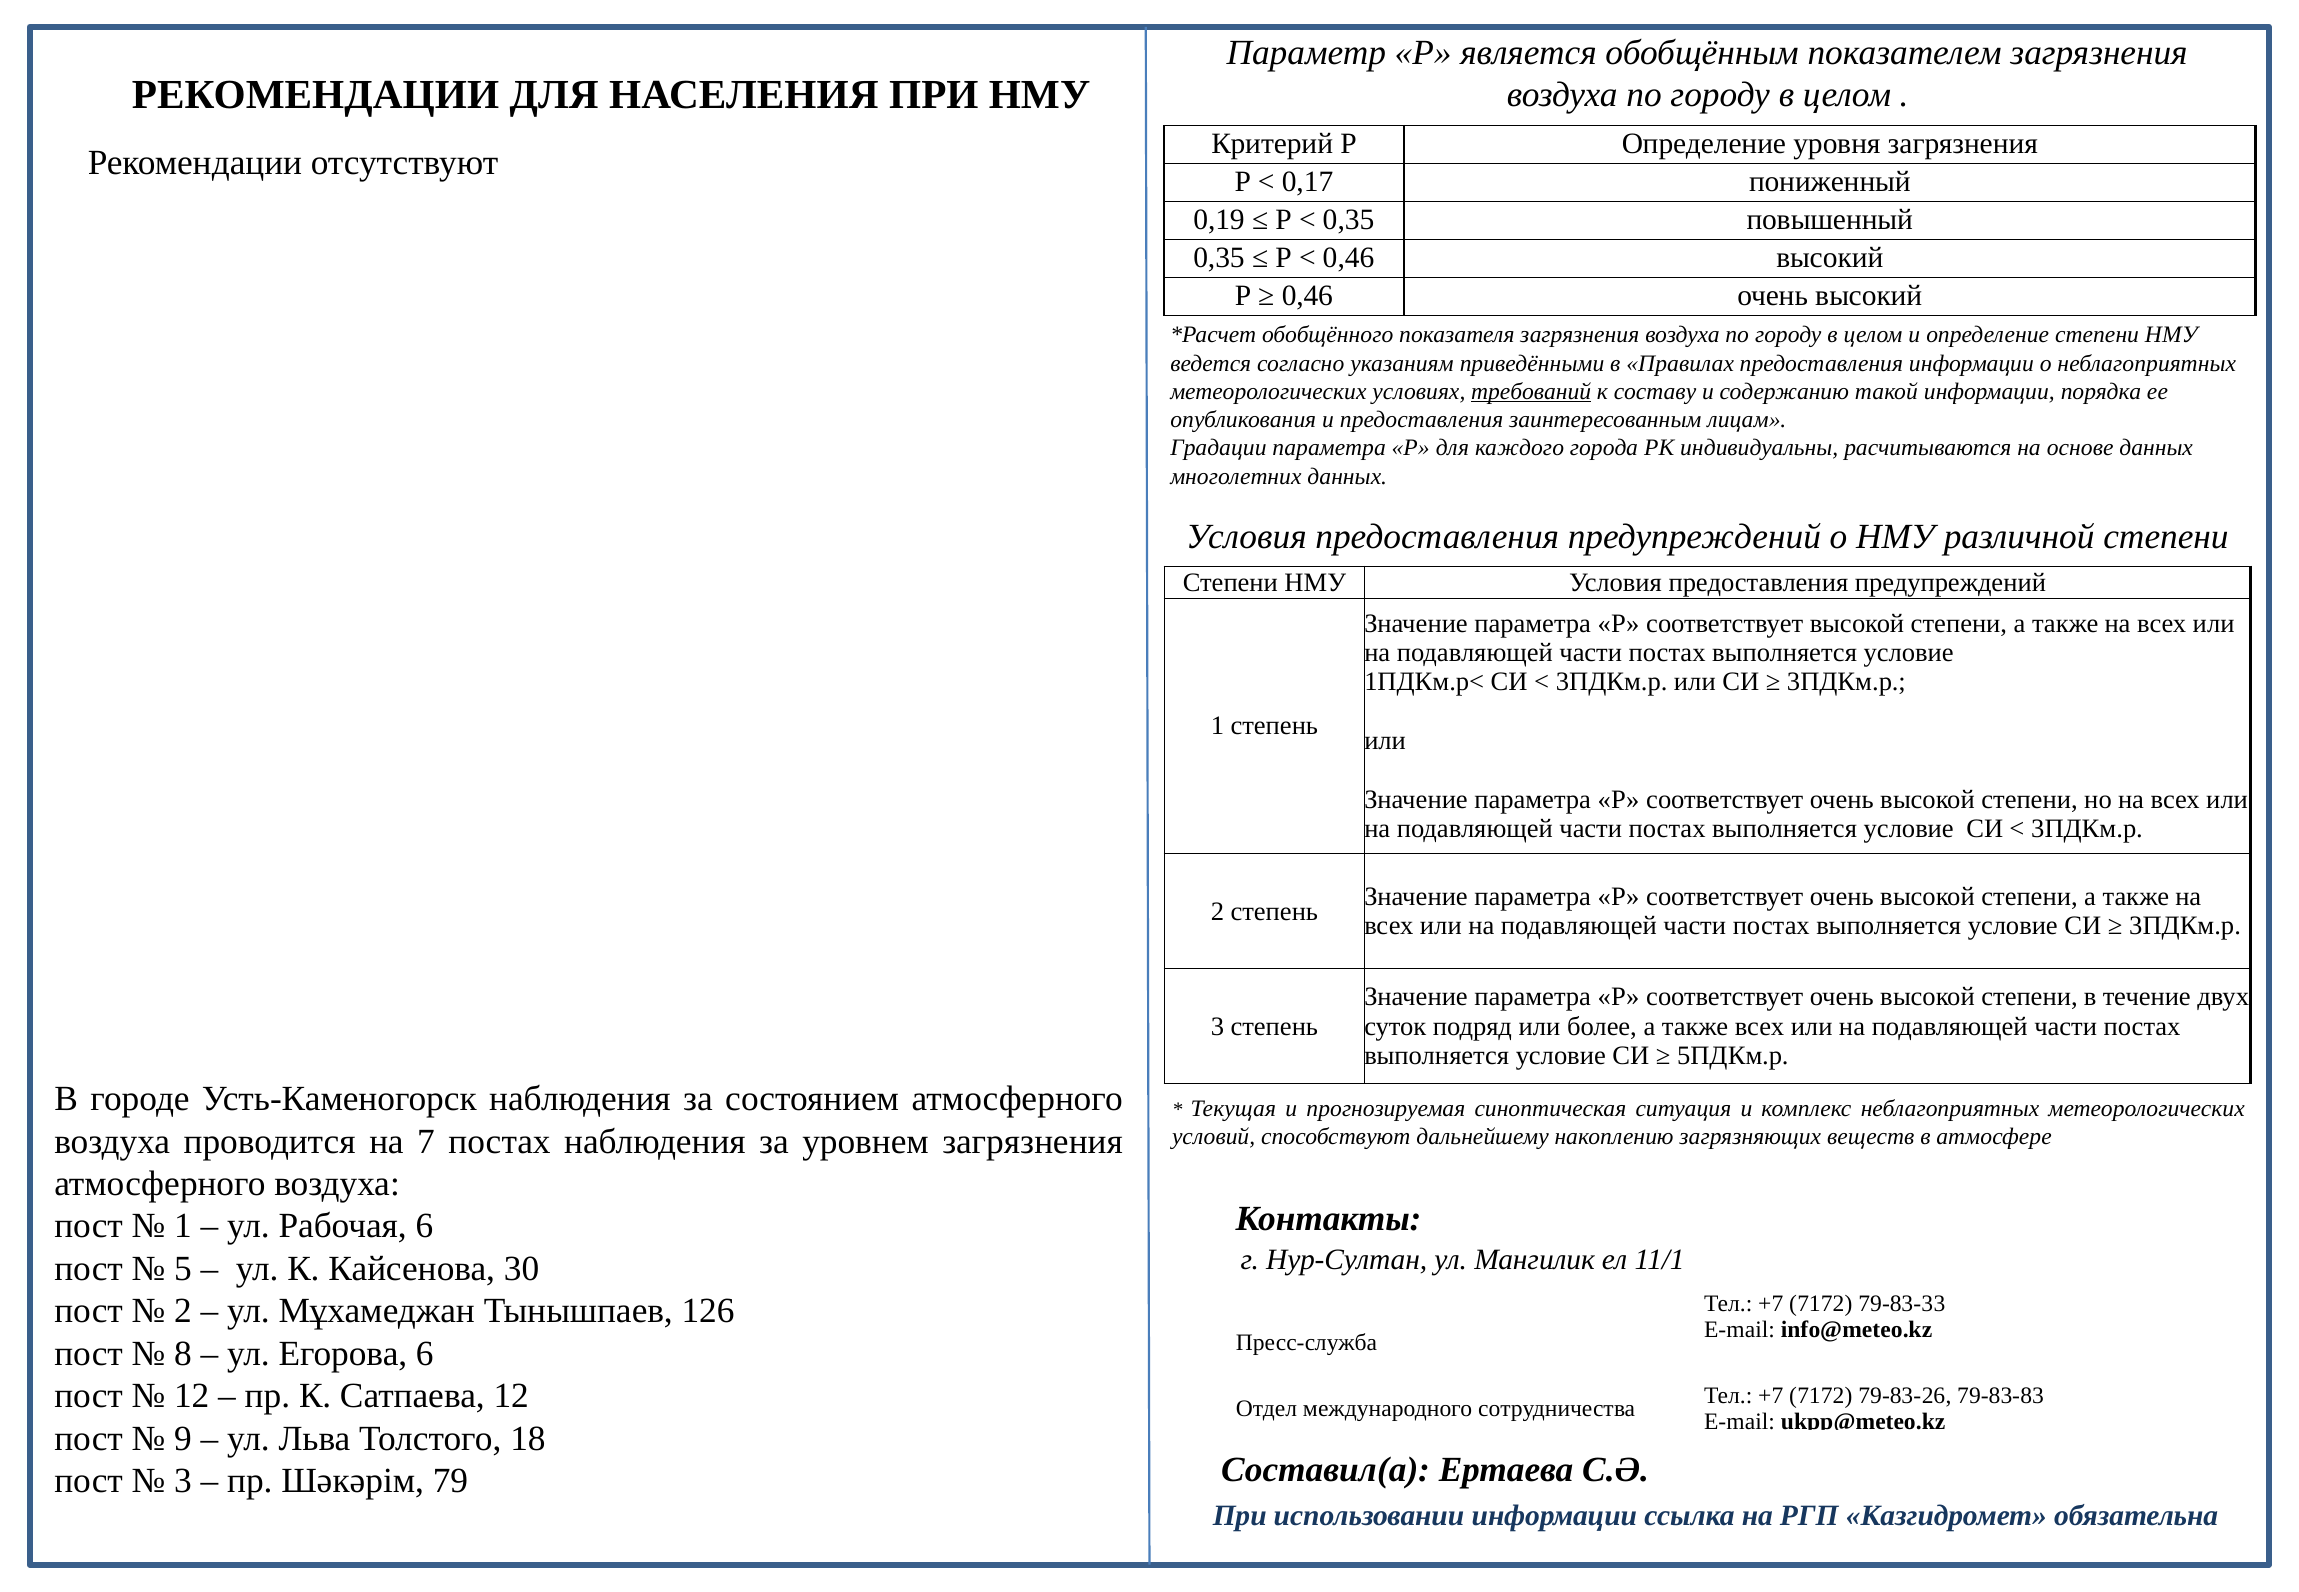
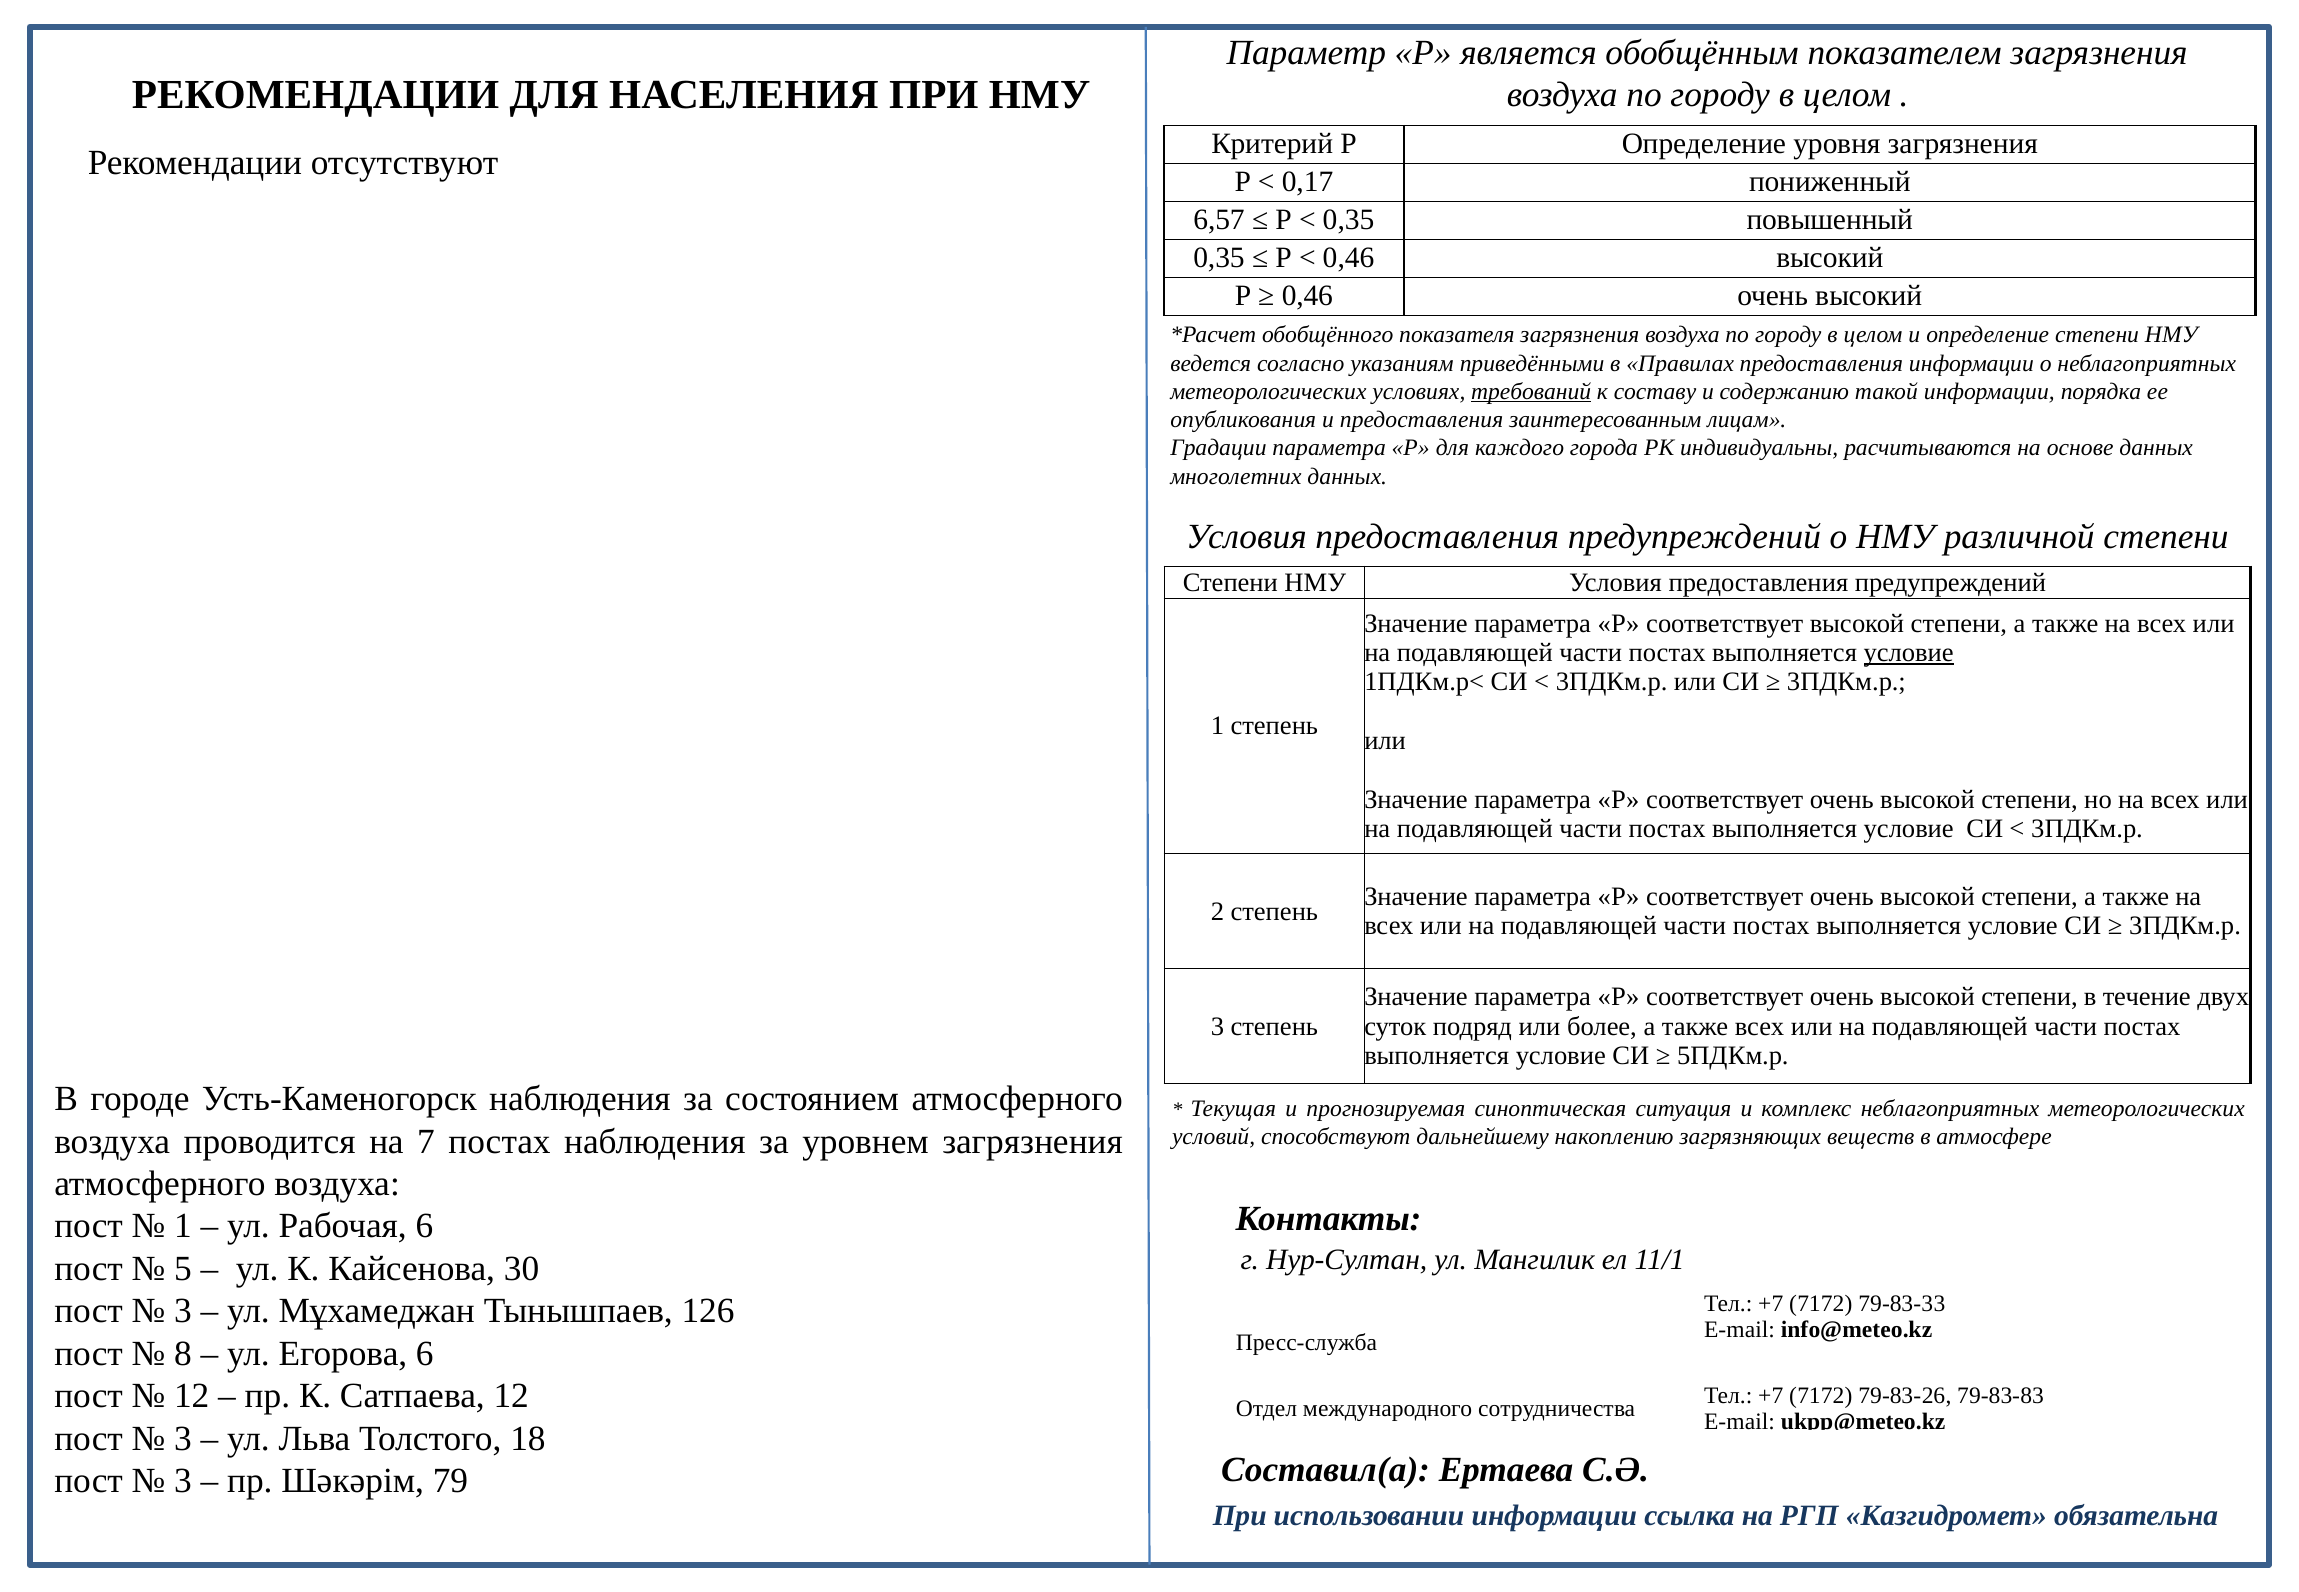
0,19: 0,19 -> 6,57
условие at (1909, 653) underline: none -> present
2 at (183, 1311): 2 -> 3
9 at (183, 1438): 9 -> 3
